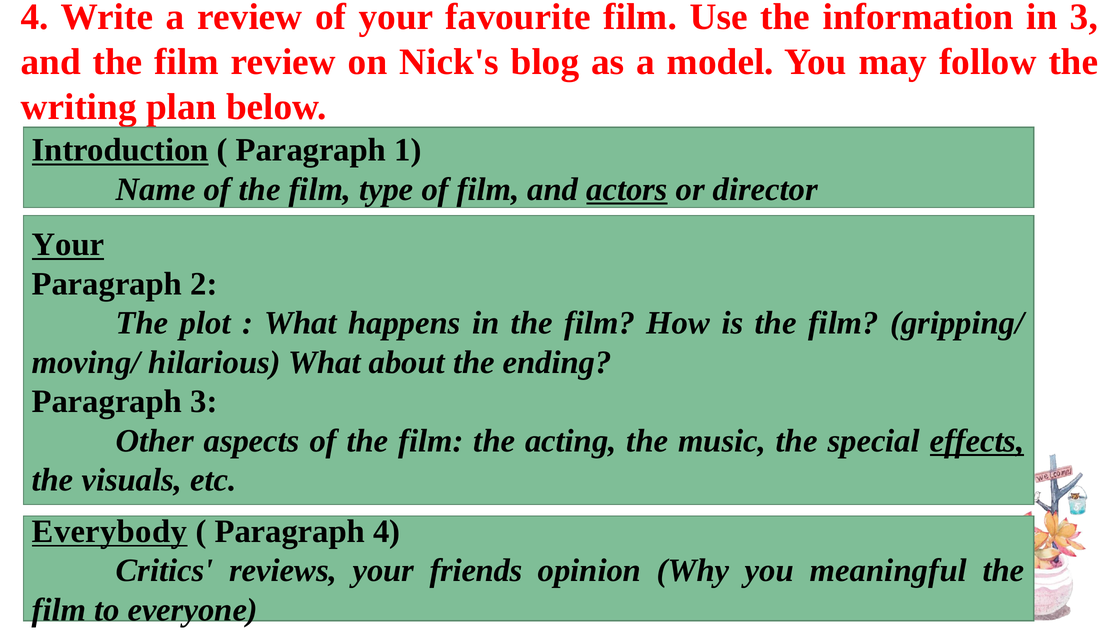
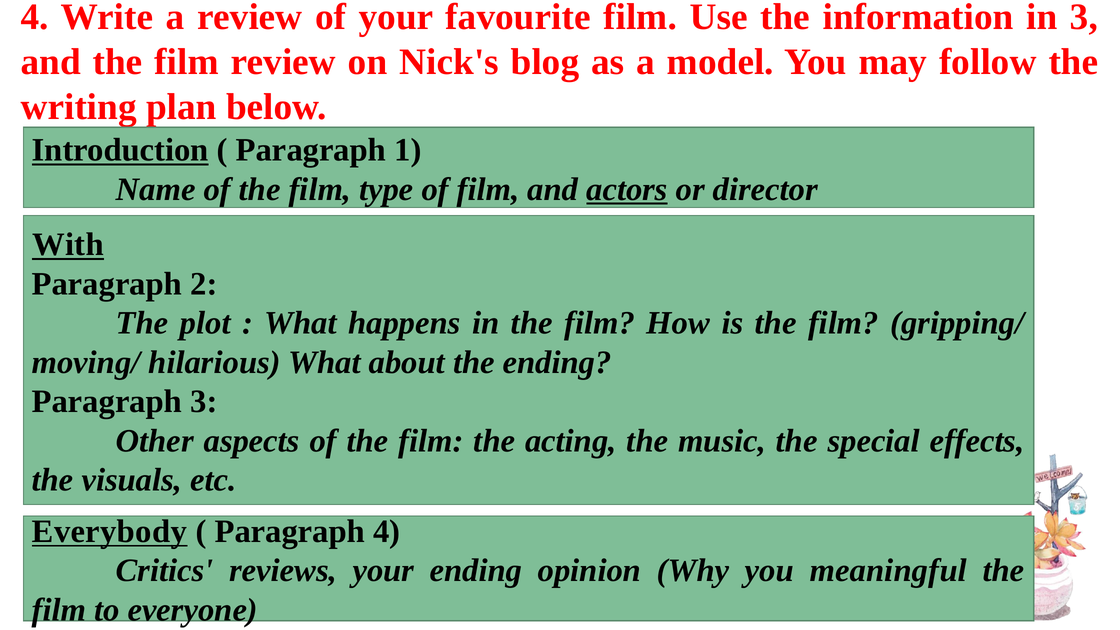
Your at (68, 245): Your -> With
effects underline: present -> none
your friends: friends -> ending
